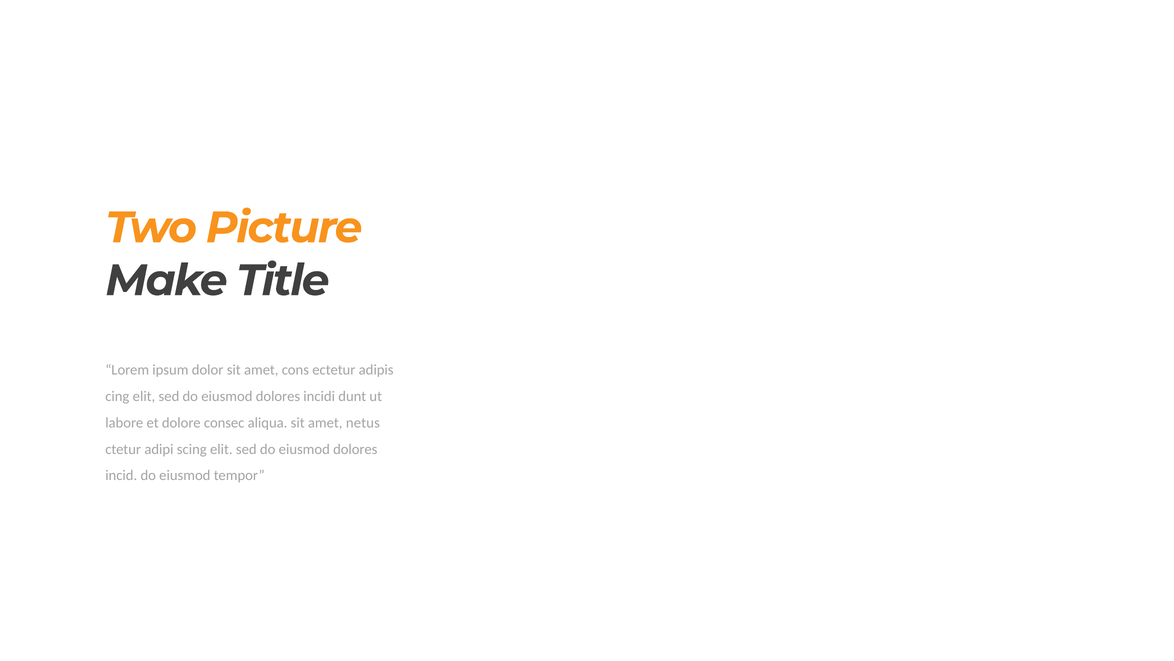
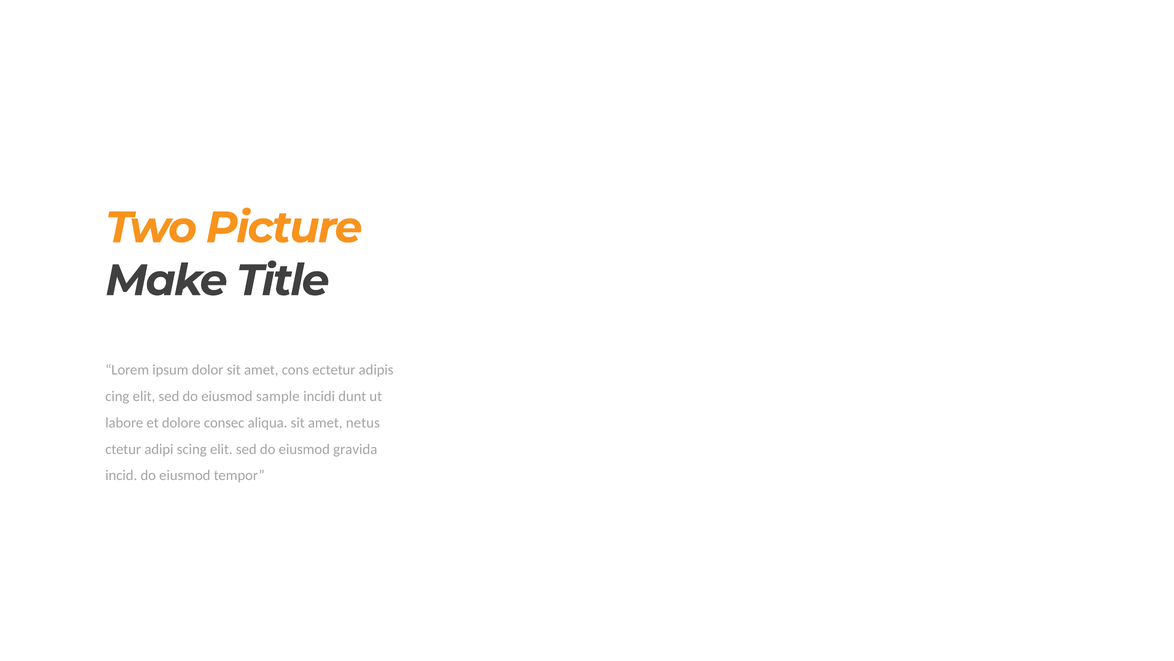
dolores at (278, 396): dolores -> sample
dolores at (355, 449): dolores -> gravida
